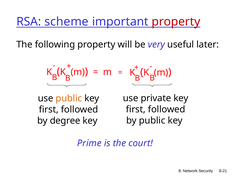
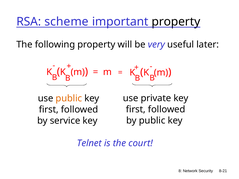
property at (176, 22) colour: red -> black
degree: degree -> service
Prime: Prime -> Telnet
